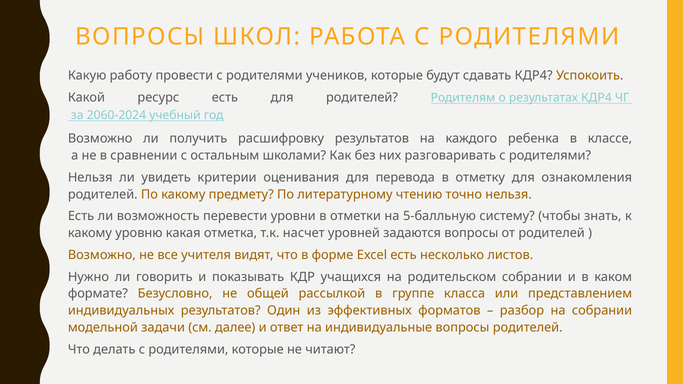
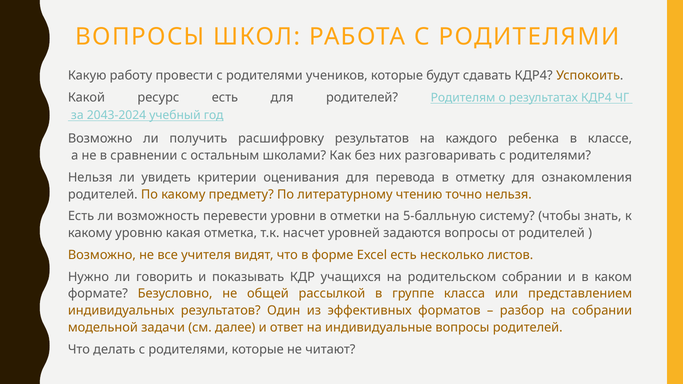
2060-2024: 2060-2024 -> 2043-2024
